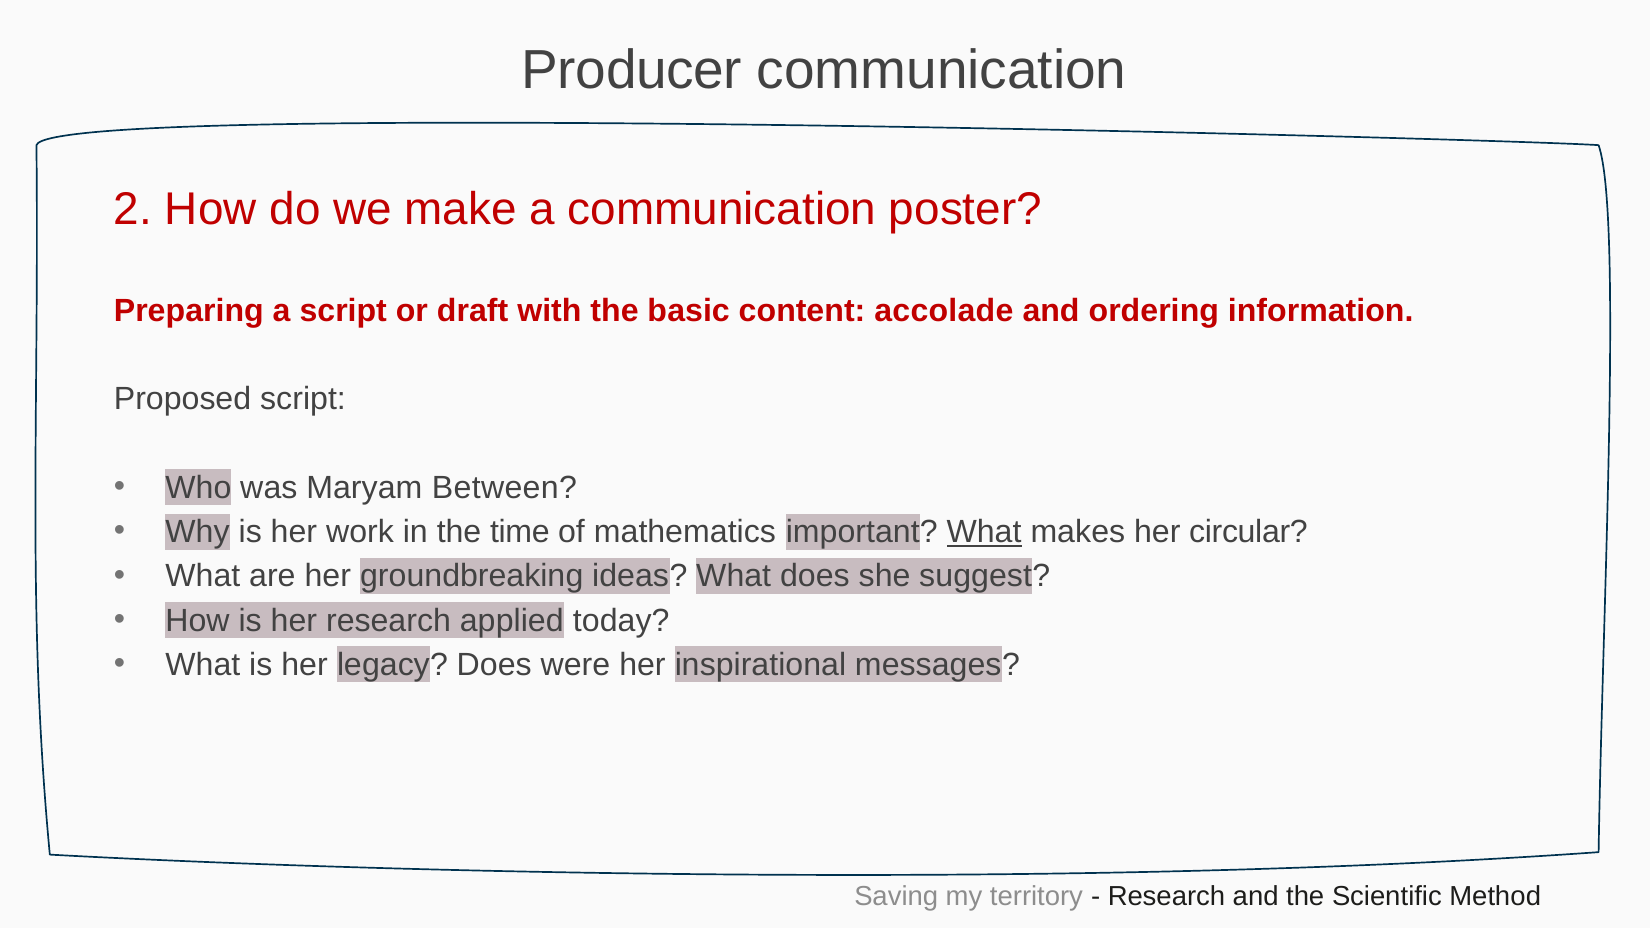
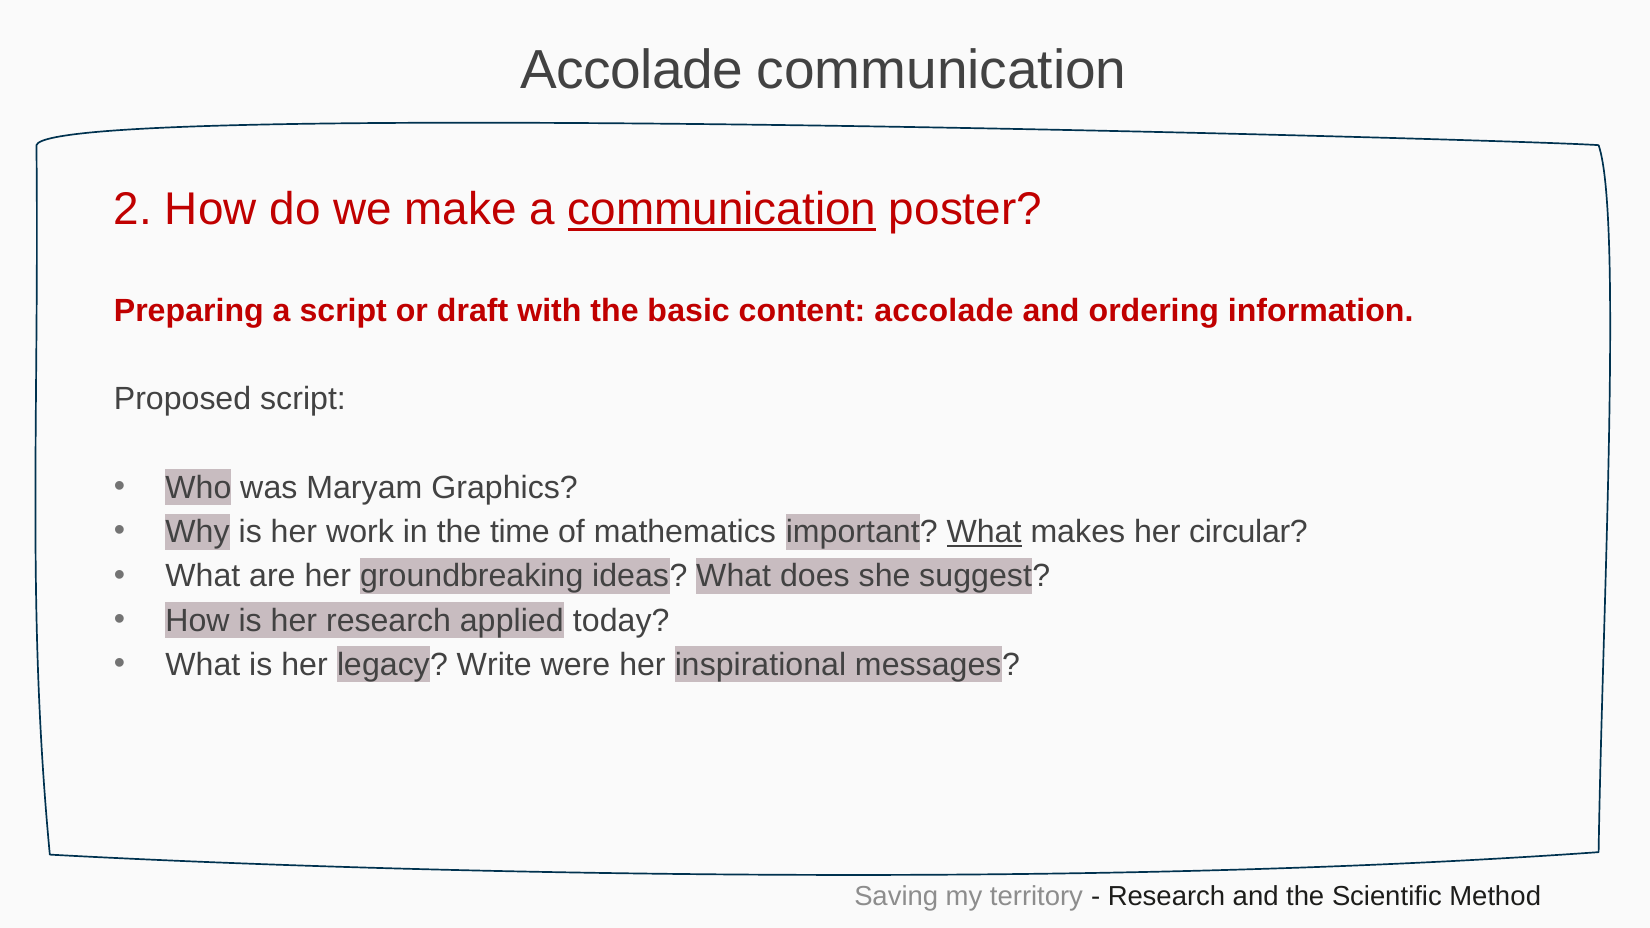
Producer at (632, 71): Producer -> Accolade
communication at (722, 210) underline: none -> present
Between: Between -> Graphics
legacy Does: Does -> Write
